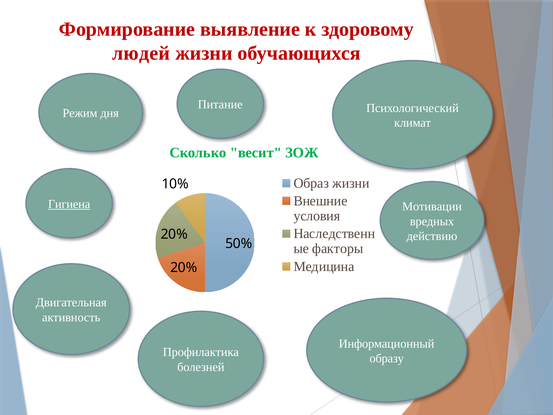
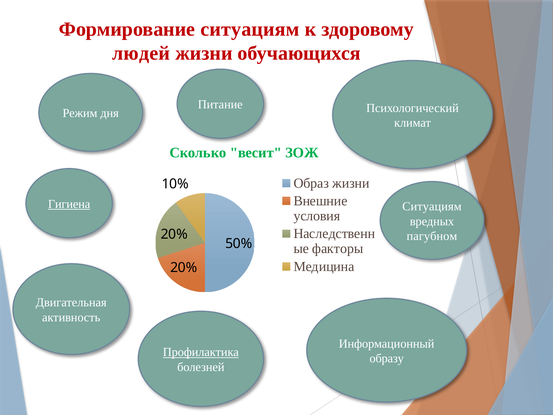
Формирование выявление: выявление -> ситуациям
Мотивации at (432, 206): Мотивации -> Ситуациям
действию: действию -> пагубном
Профилактика underline: none -> present
